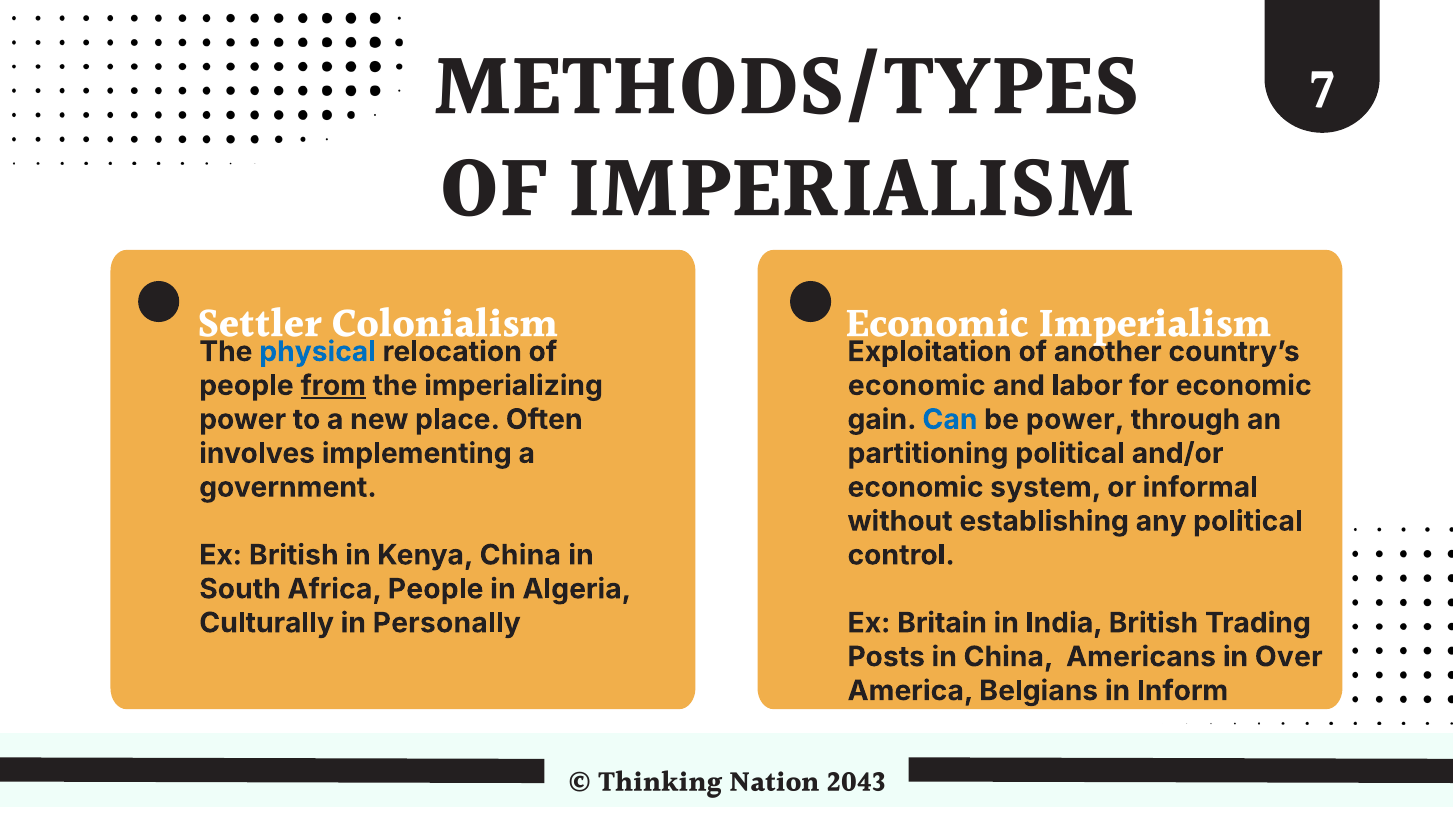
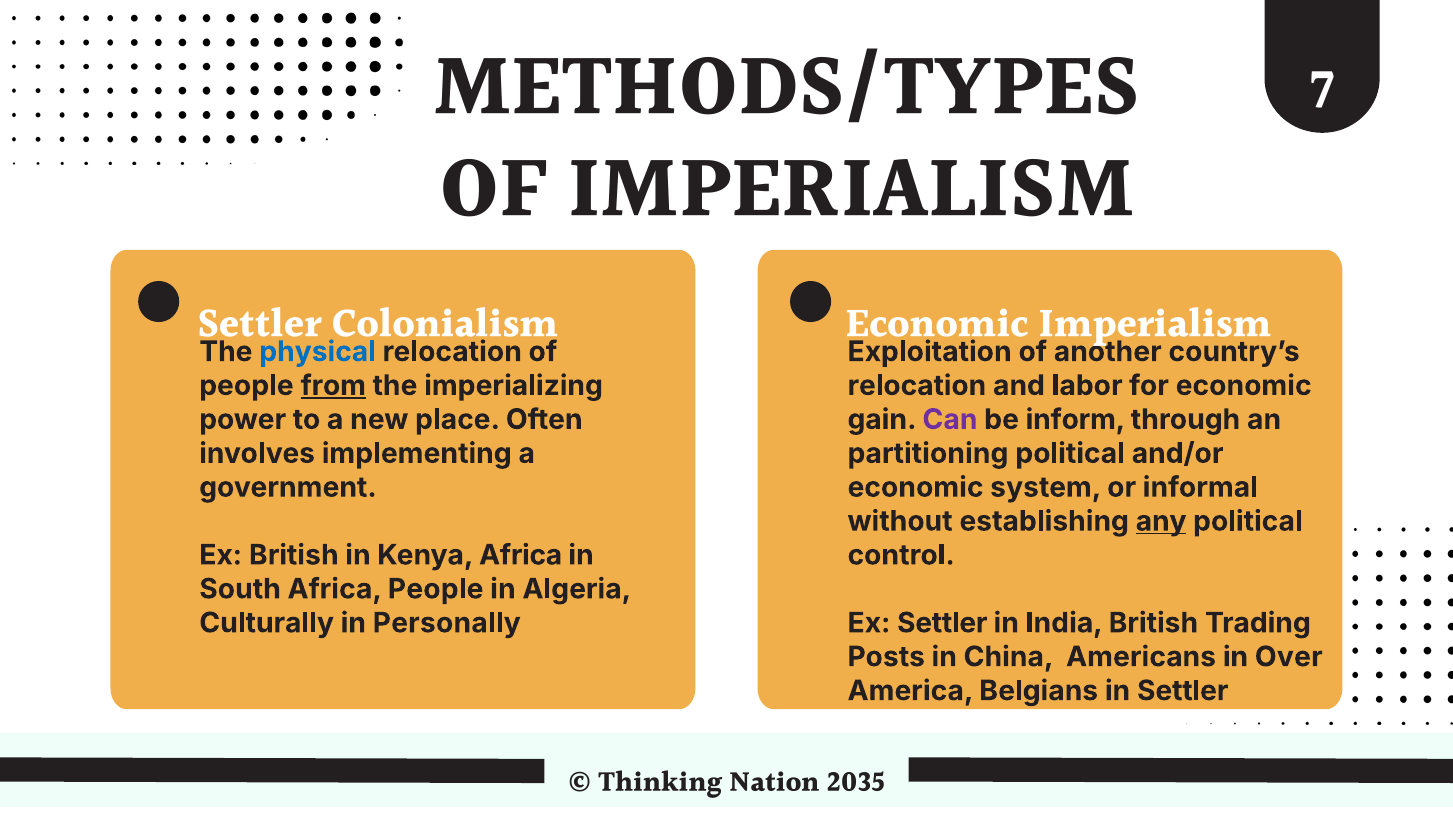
economic at (917, 386): economic -> relocation
Can colour: blue -> purple
be power: power -> inform
any underline: none -> present
Kenya China: China -> Africa
Ex Britain: Britain -> Settler
in Inform: Inform -> Settler
2043: 2043 -> 2035
